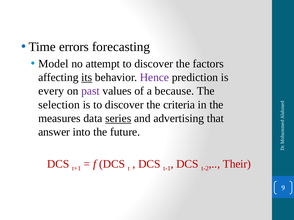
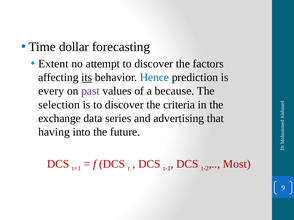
errors: errors -> dollar
Model: Model -> Extent
Hence colour: purple -> blue
measures: measures -> exchange
series underline: present -> none
answer: answer -> having
Their: Their -> Most
